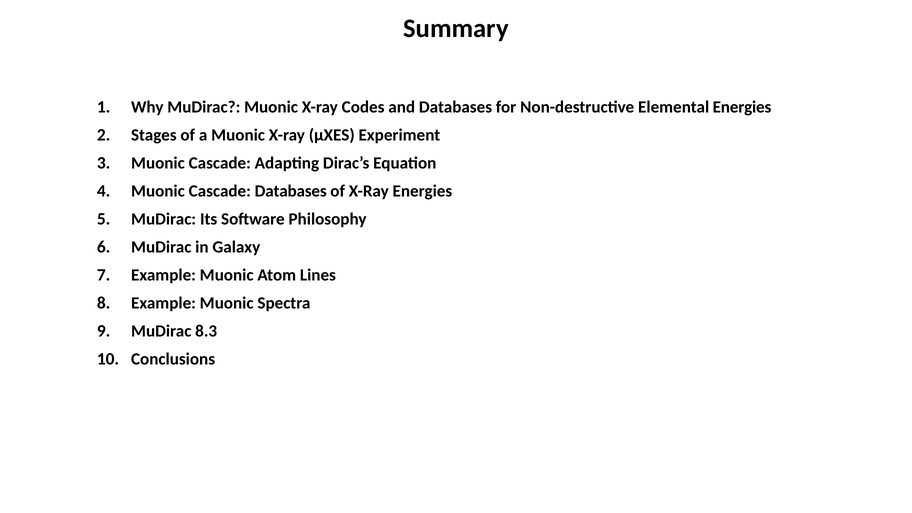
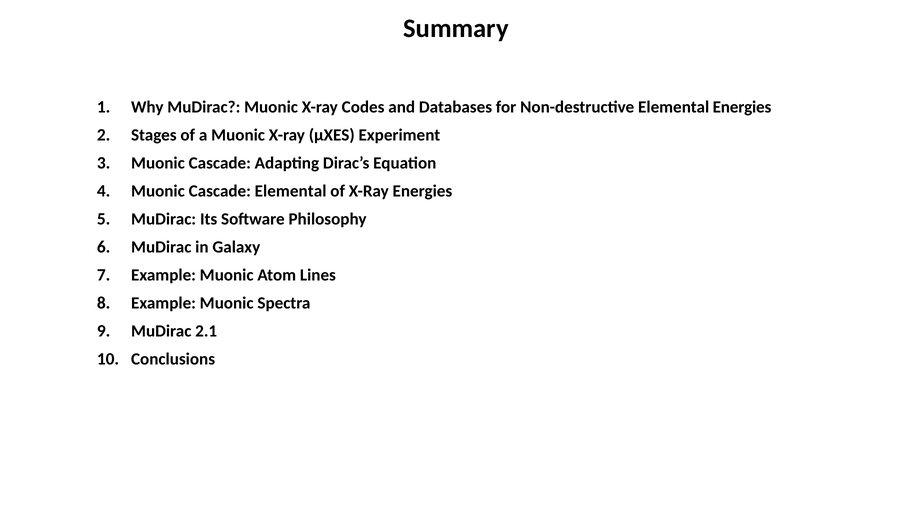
Cascade Databases: Databases -> Elemental
8.3: 8.3 -> 2.1
